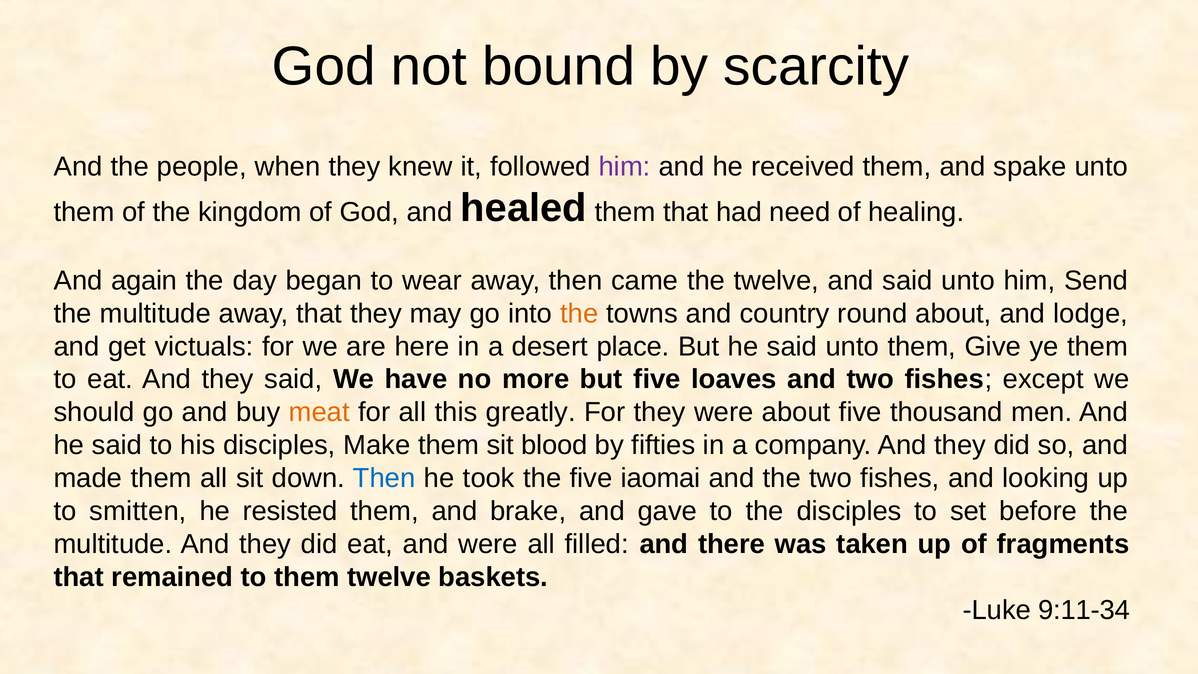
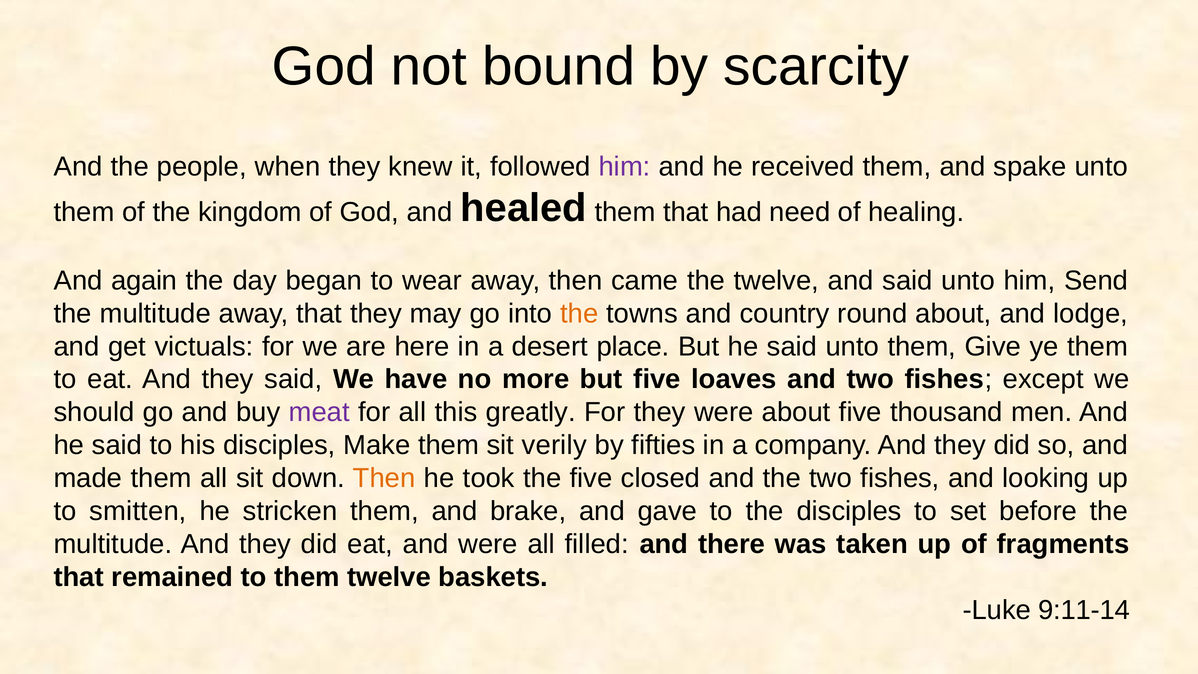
meat colour: orange -> purple
blood: blood -> verily
Then at (384, 478) colour: blue -> orange
iaomai: iaomai -> closed
resisted: resisted -> stricken
9:11-34: 9:11-34 -> 9:11-14
